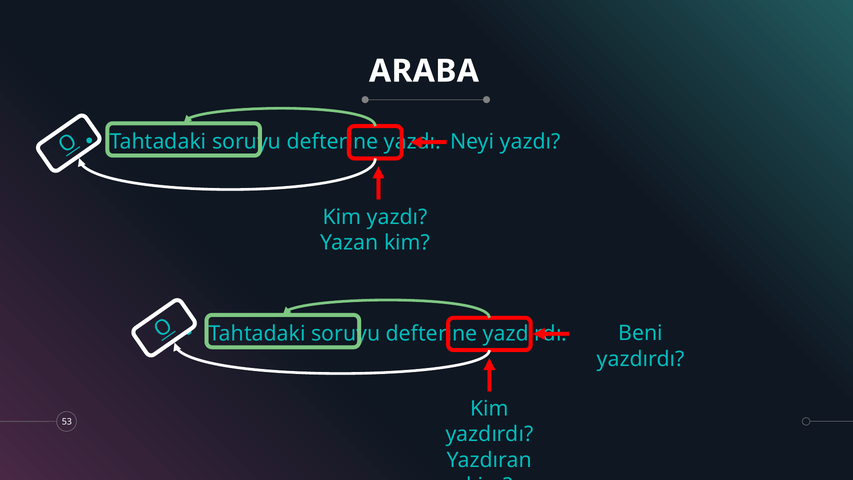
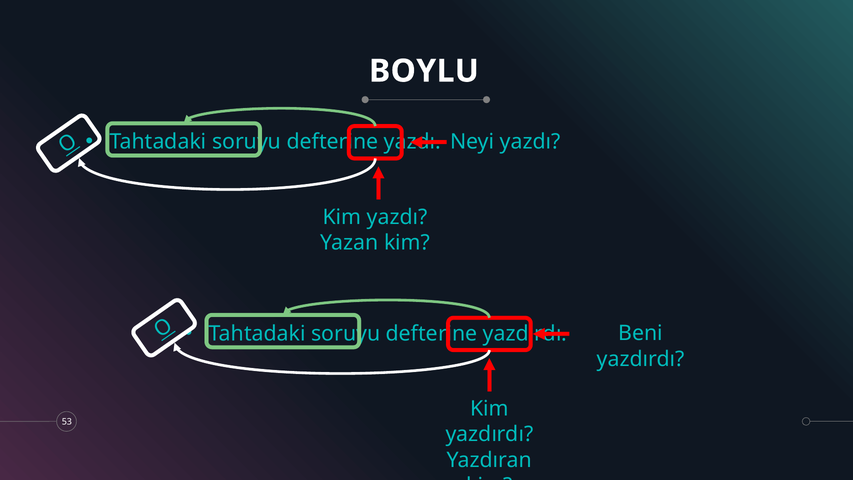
ARABA: ARABA -> BOYLU
